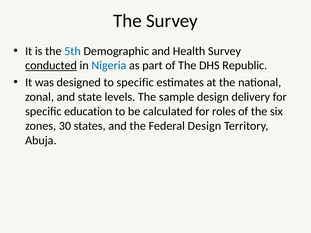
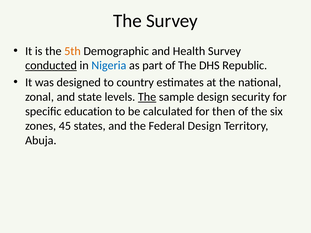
5th colour: blue -> orange
to specific: specific -> country
The at (147, 97) underline: none -> present
delivery: delivery -> security
roles: roles -> then
30: 30 -> 45
